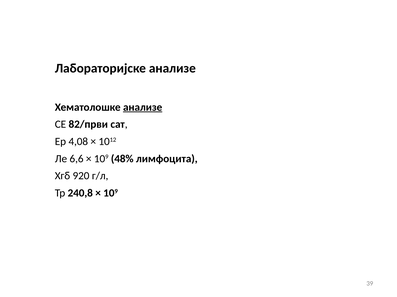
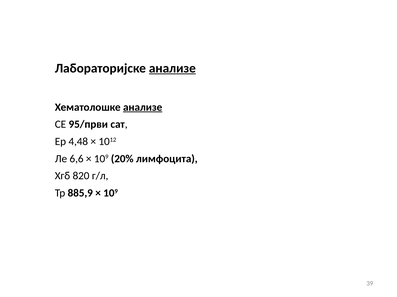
анализе at (172, 68) underline: none -> present
82/први: 82/први -> 95/први
4,08: 4,08 -> 4,48
48%: 48% -> 20%
920: 920 -> 820
240,8: 240,8 -> 885,9
